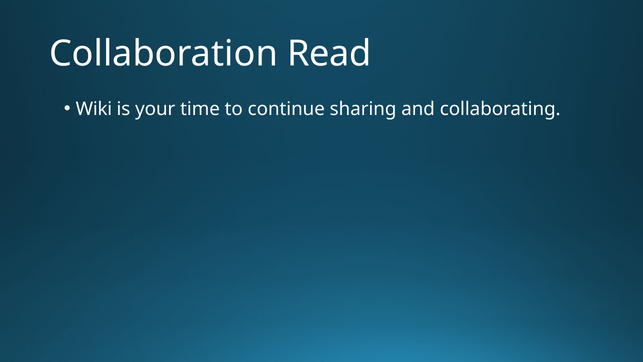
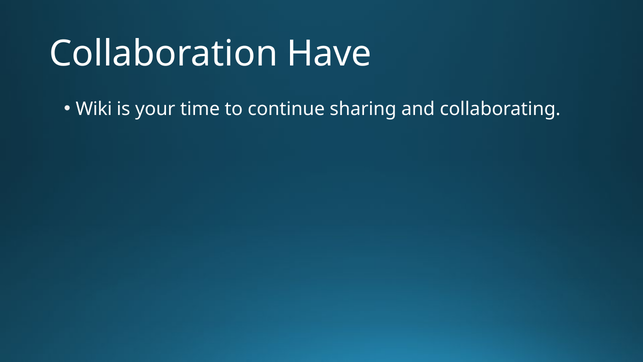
Read: Read -> Have
